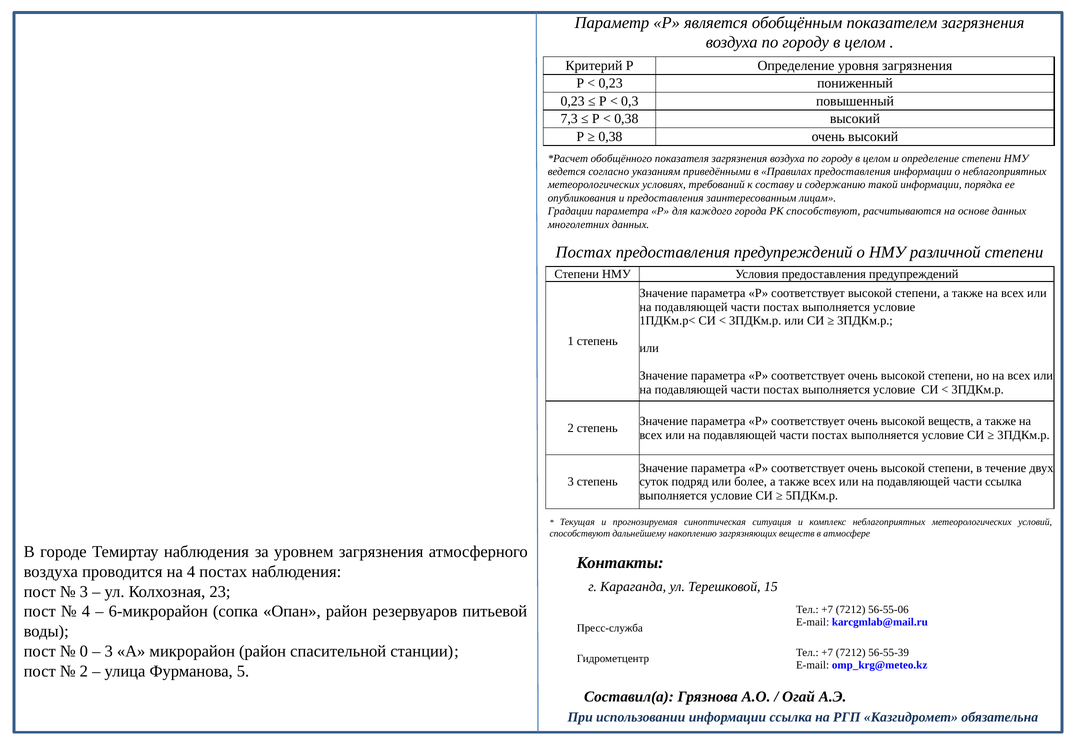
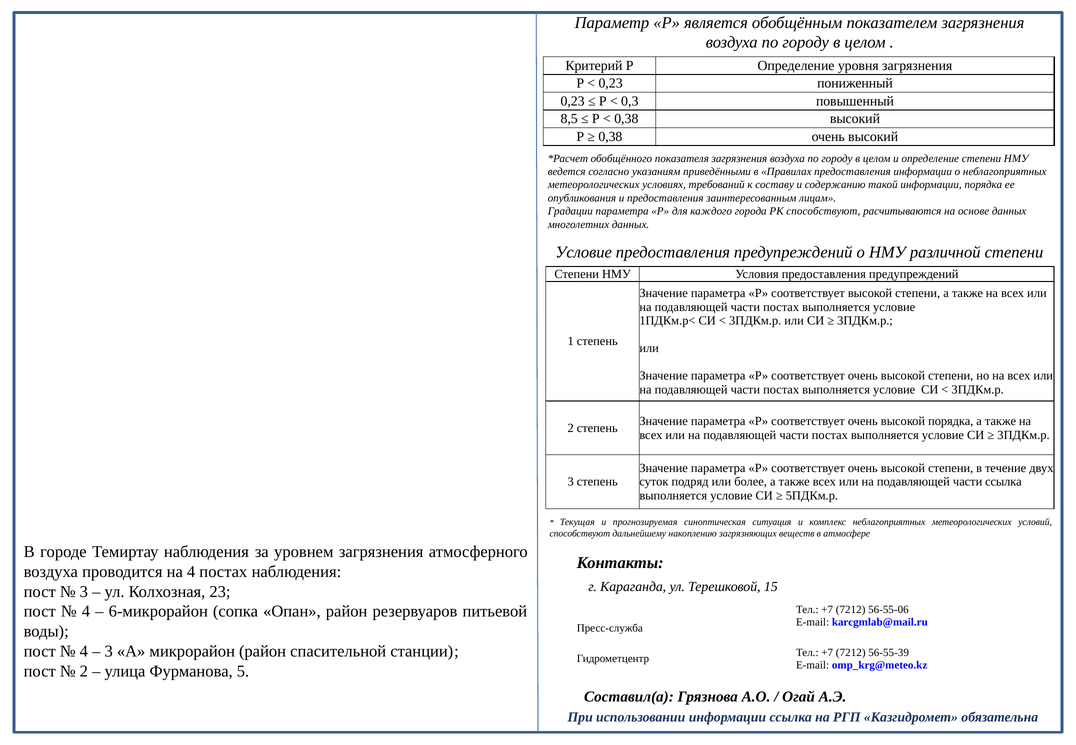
7,3: 7,3 -> 8,5
Постах at (584, 252): Постах -> Условие
высокой веществ: веществ -> порядка
0 at (84, 651): 0 -> 4
